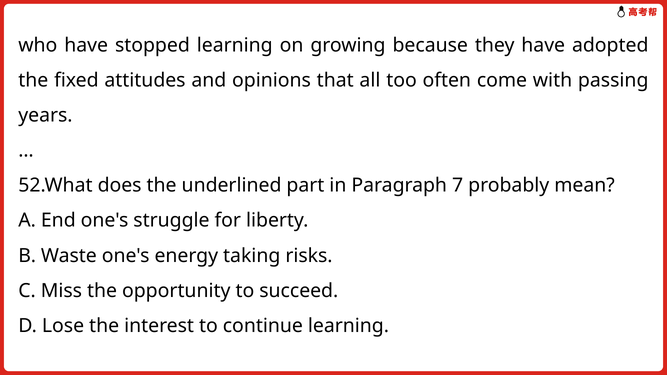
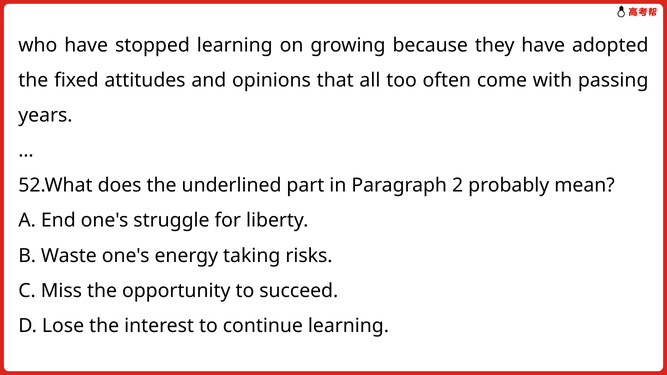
7: 7 -> 2
